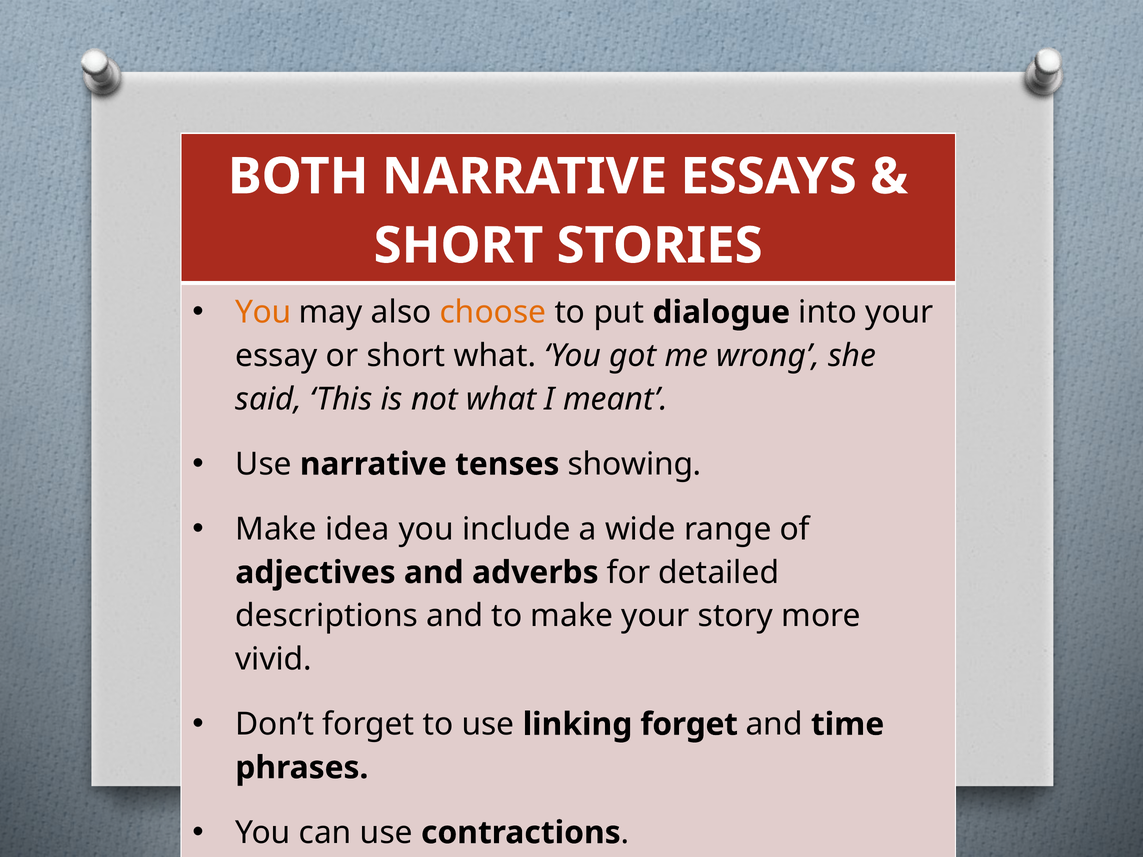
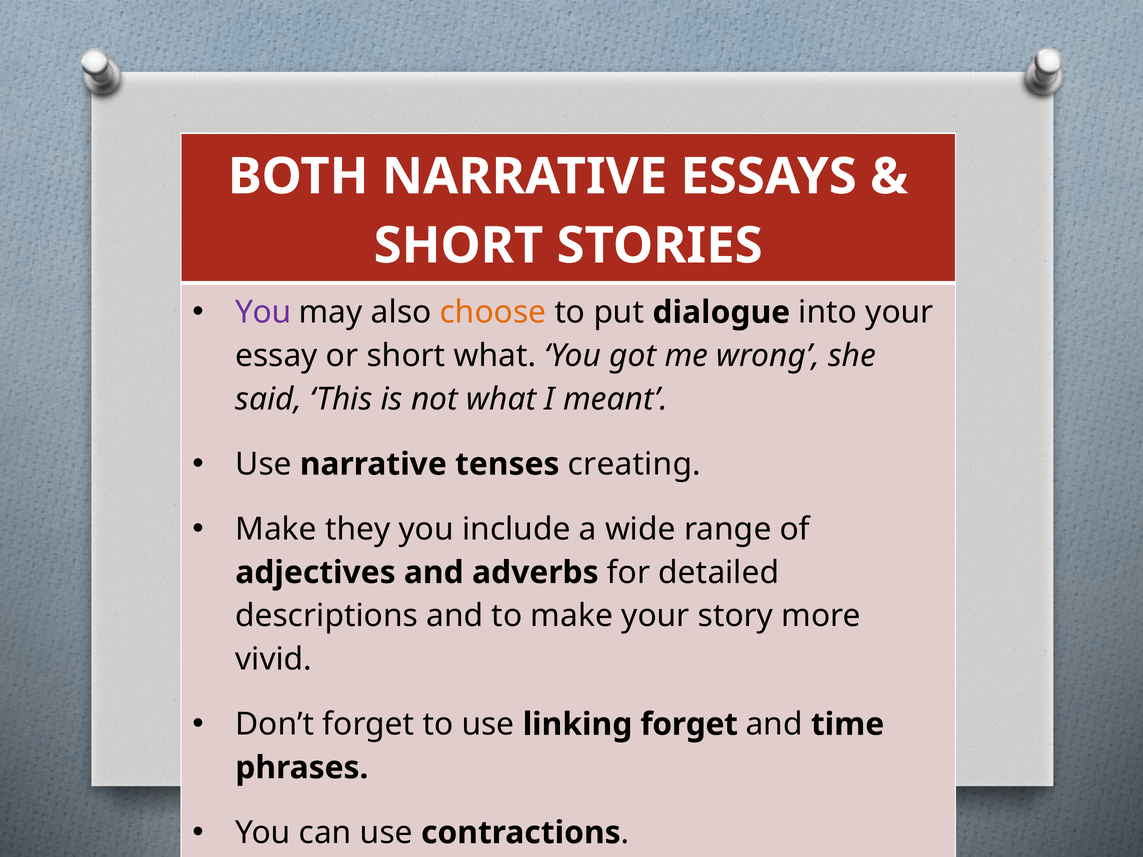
You at (263, 312) colour: orange -> purple
showing: showing -> creating
idea: idea -> they
